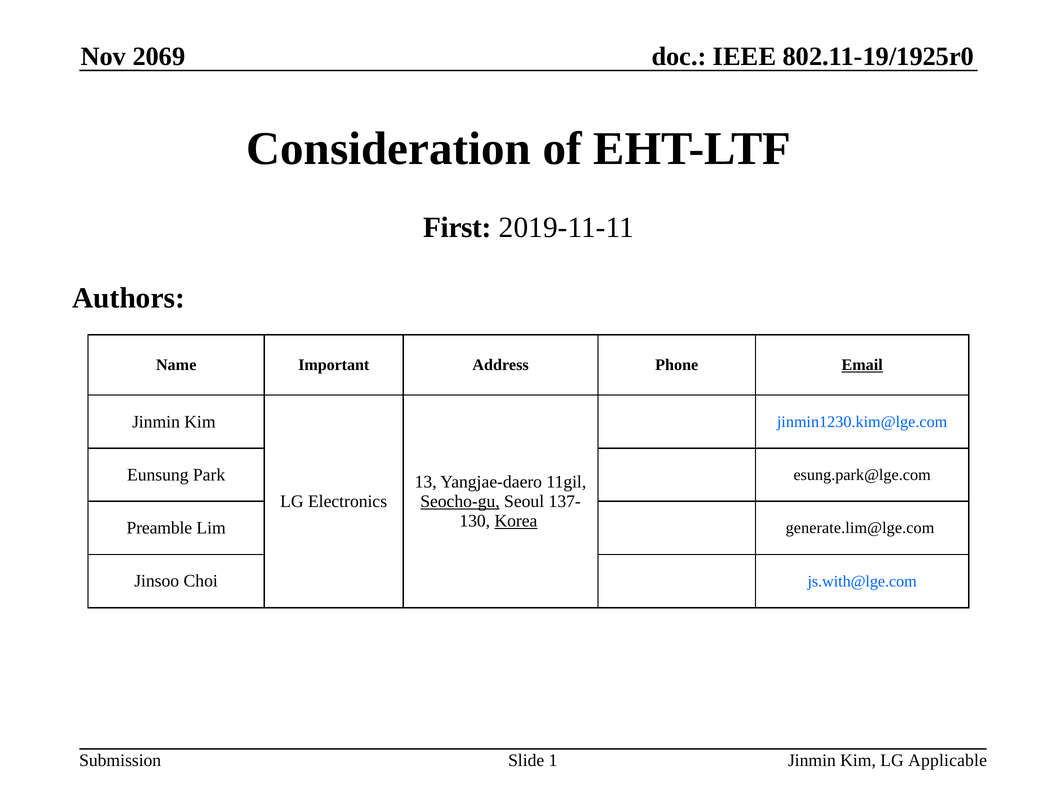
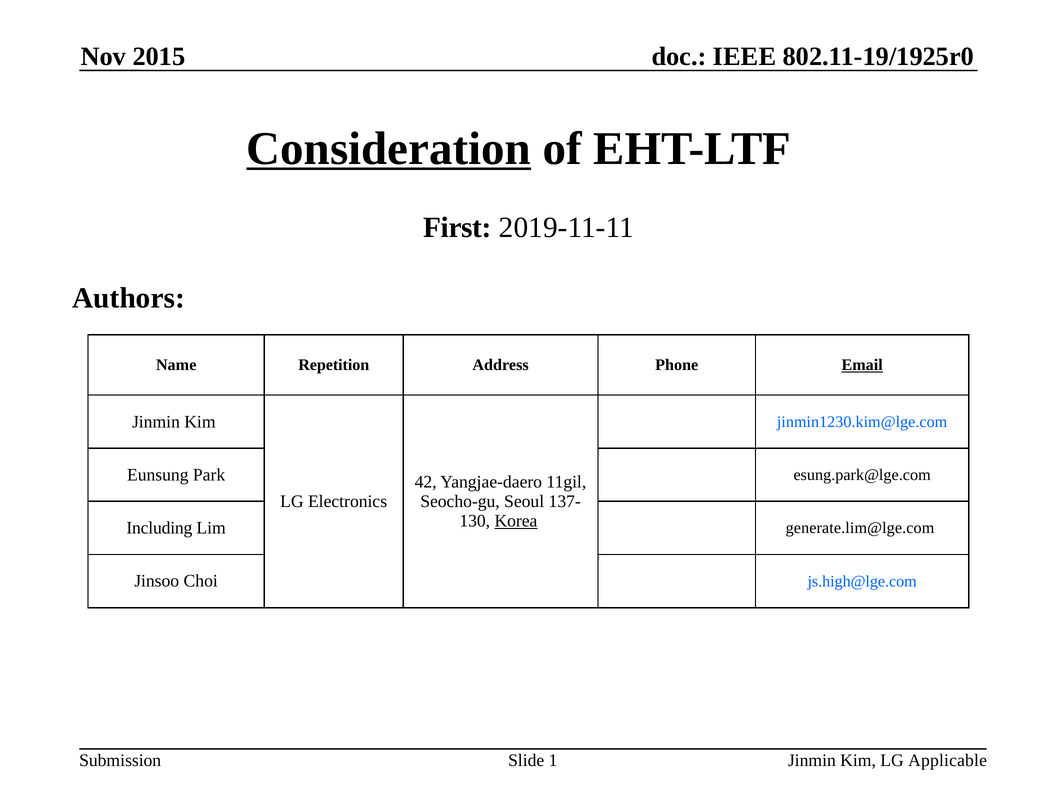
2069: 2069 -> 2015
Consideration underline: none -> present
Important: Important -> Repetition
13: 13 -> 42
Seocho-gu underline: present -> none
Preamble: Preamble -> Including
js.with@lge.com: js.with@lge.com -> js.high@lge.com
